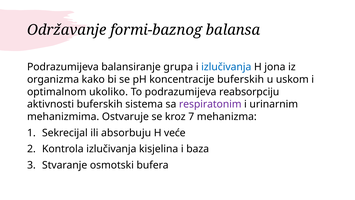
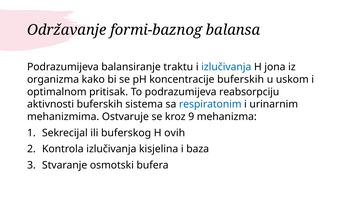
grupa: grupa -> traktu
ukoliko: ukoliko -> pritisak
respiratonim colour: purple -> blue
7: 7 -> 9
absorbuju: absorbuju -> buferskog
veće: veće -> ovih
